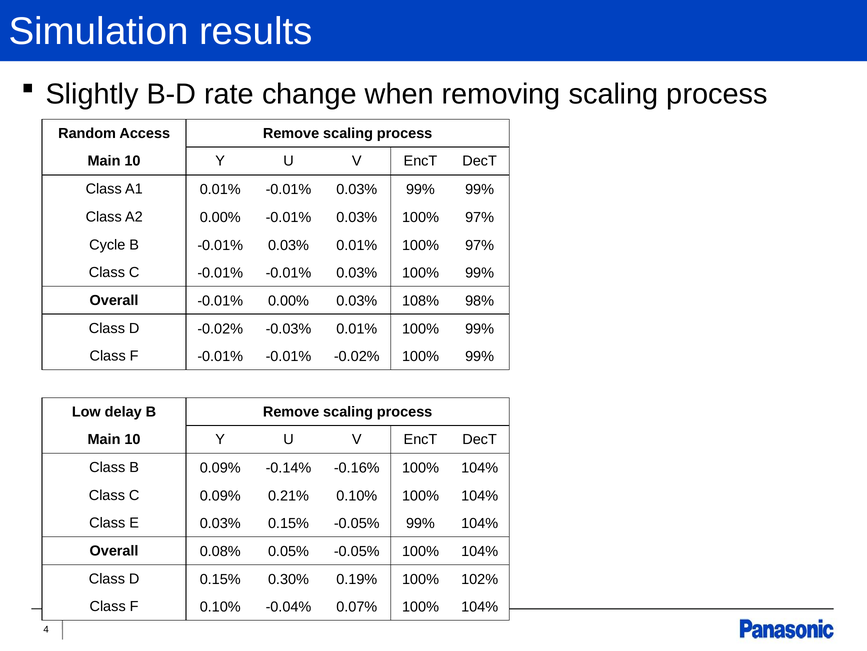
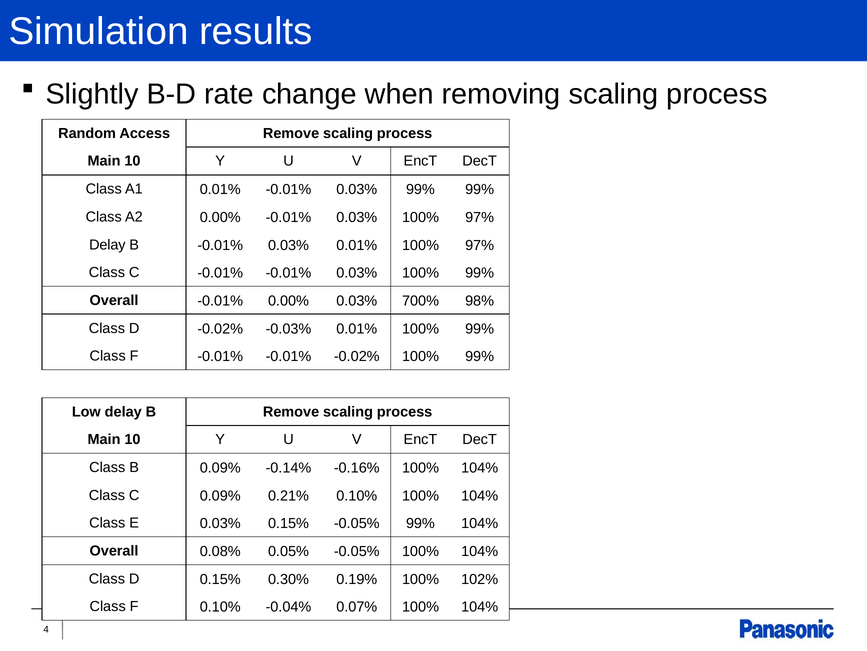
Cycle at (107, 244): Cycle -> Delay
108%: 108% -> 700%
